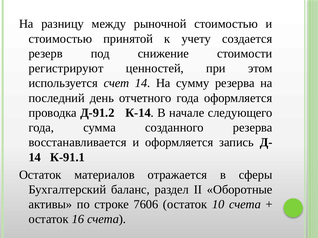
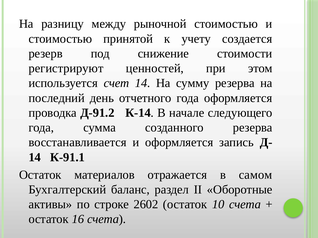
сферы: сферы -> самом
7606: 7606 -> 2602
